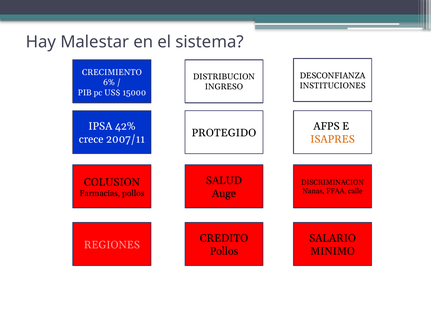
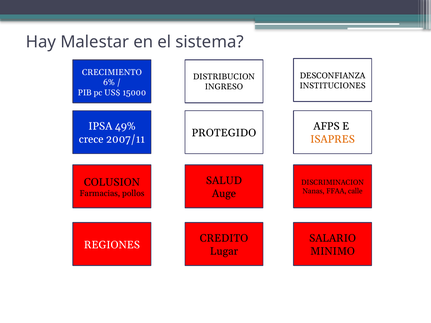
42%: 42% -> 49%
REGIONES colour: pink -> white
Pollos at (224, 251): Pollos -> Lugar
